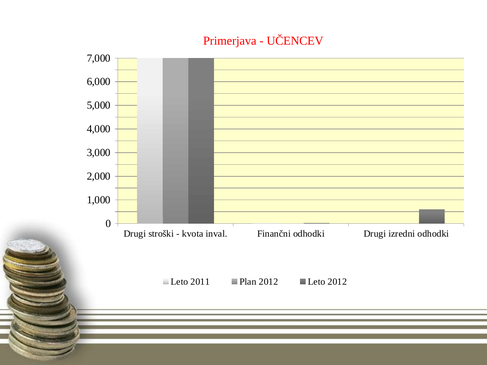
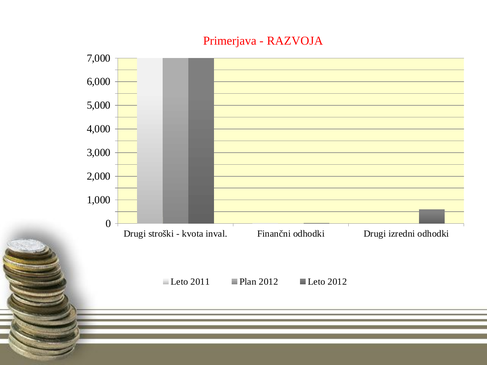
UČENCEV: UČENCEV -> RAZVOJA
